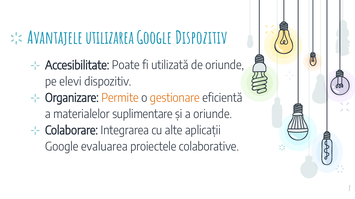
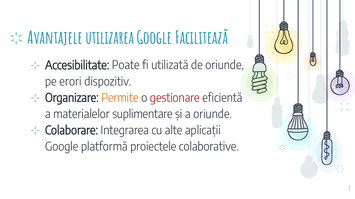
Google Dispozitiv: Dispozitiv -> Facilitează
elevi: elevi -> erori
gestionare colour: orange -> red
evaluarea: evaluarea -> platformă
